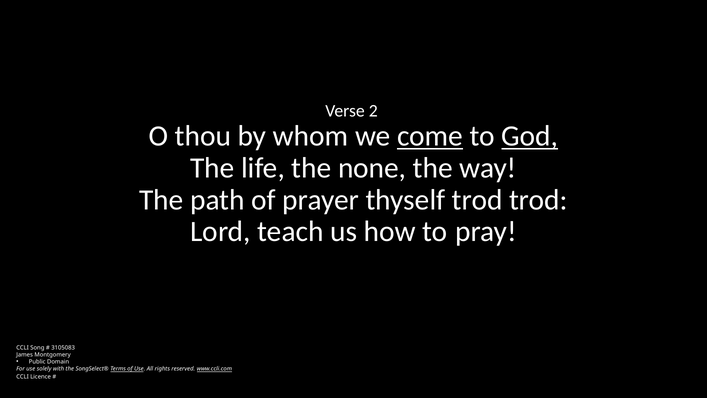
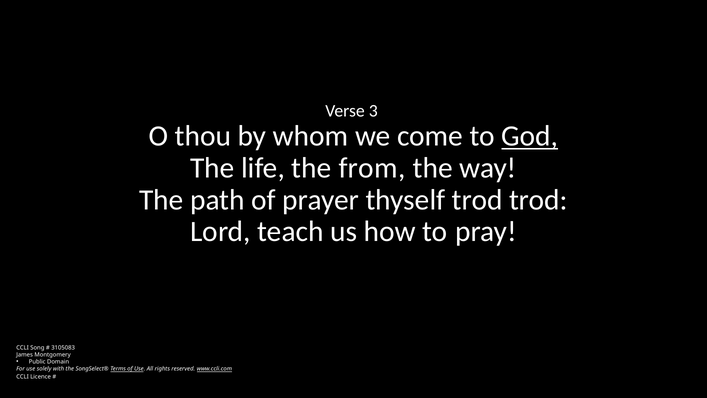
2: 2 -> 3
come underline: present -> none
none: none -> from
